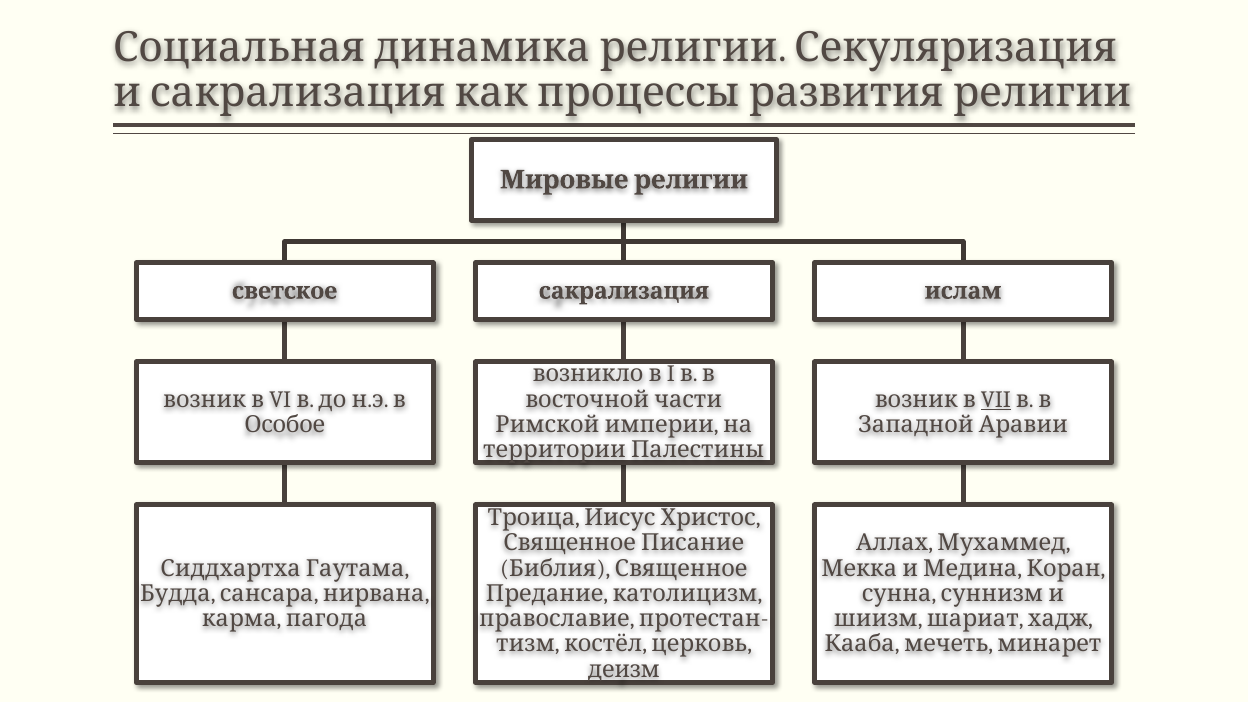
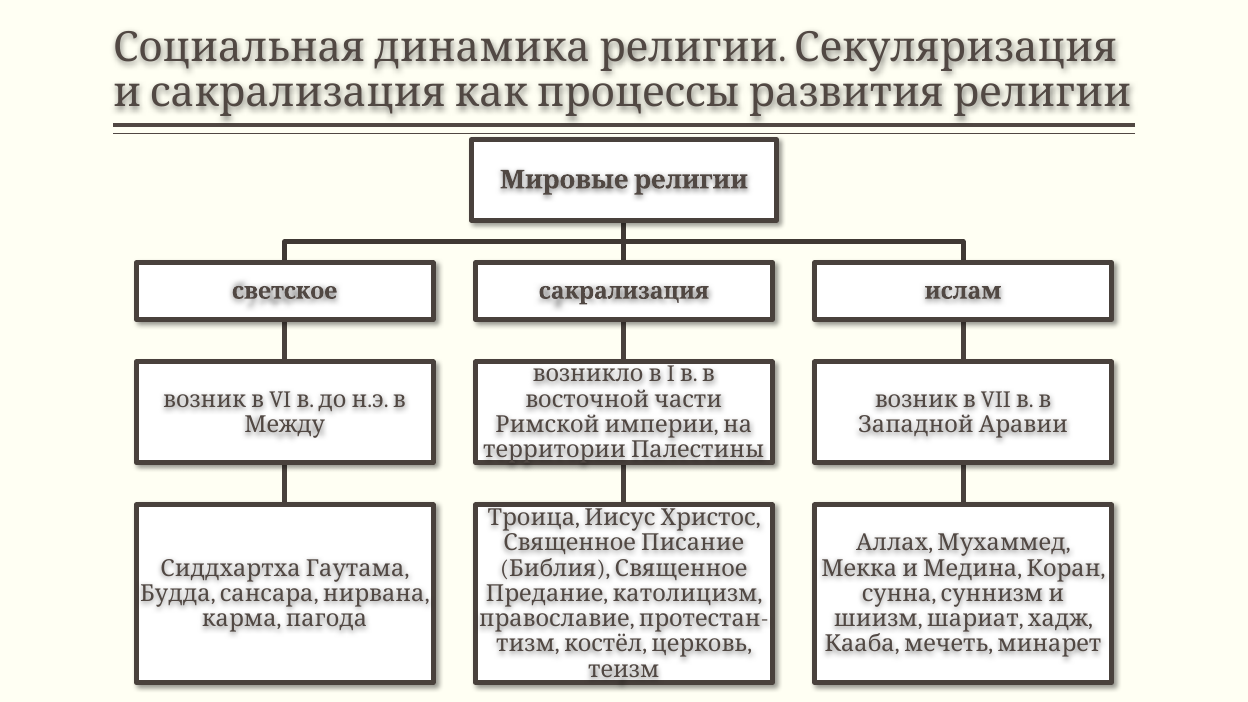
VII underline: present -> none
Особое: Особое -> Между
деизм: деизм -> теизм
